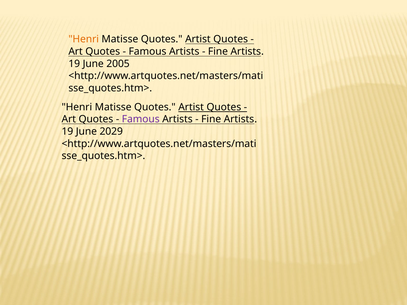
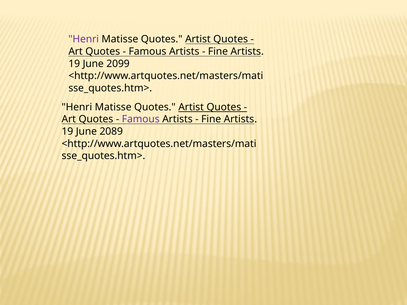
Henri at (84, 39) colour: orange -> purple
2005: 2005 -> 2099
2029: 2029 -> 2089
